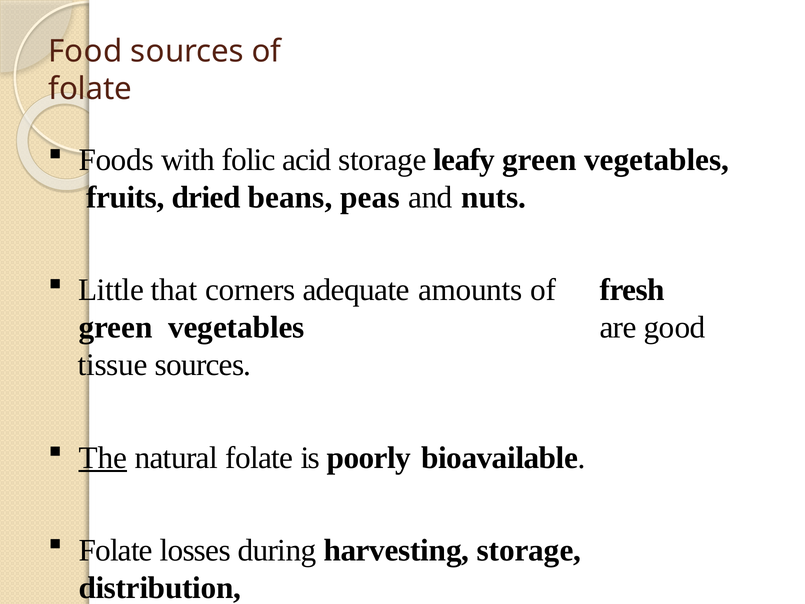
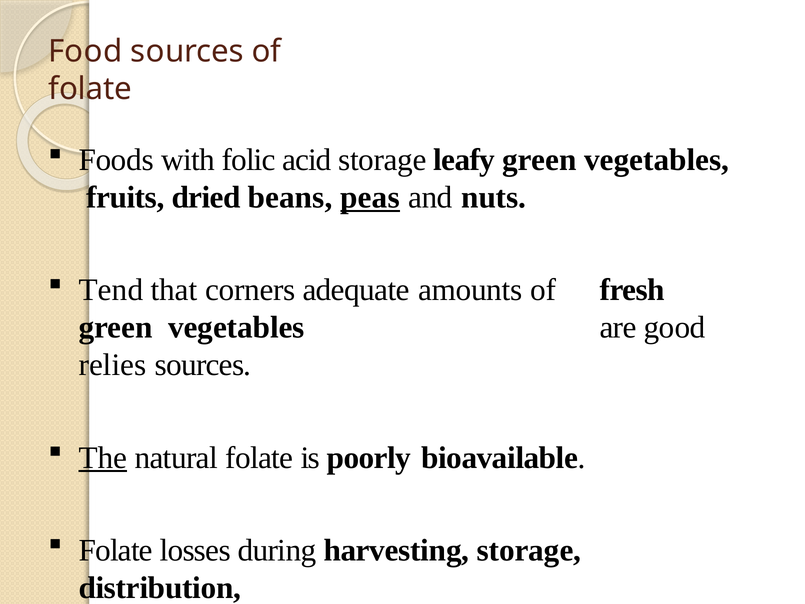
peas underline: none -> present
Little: Little -> Tend
tissue: tissue -> relies
